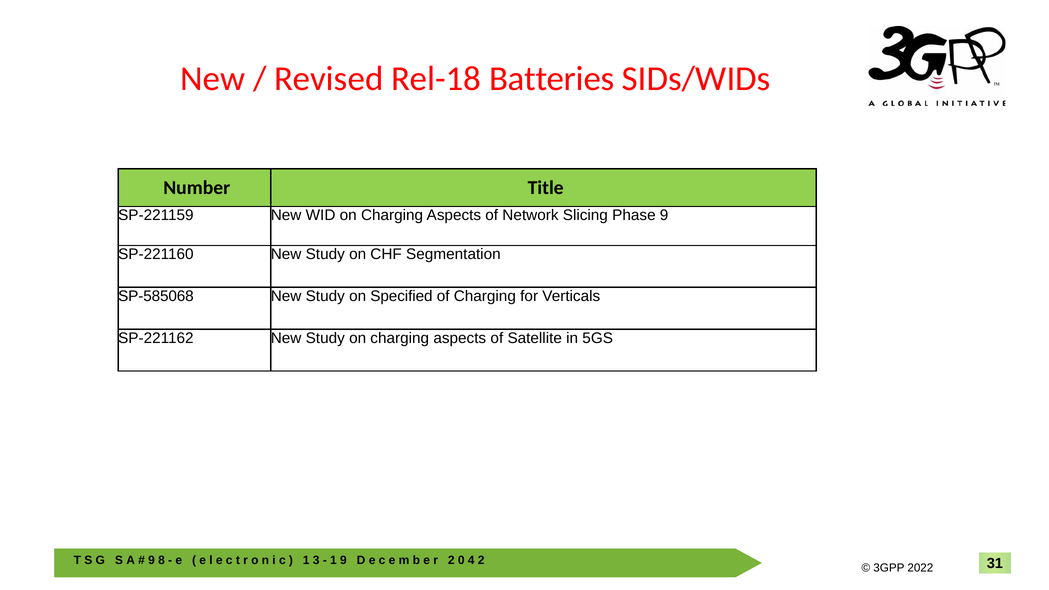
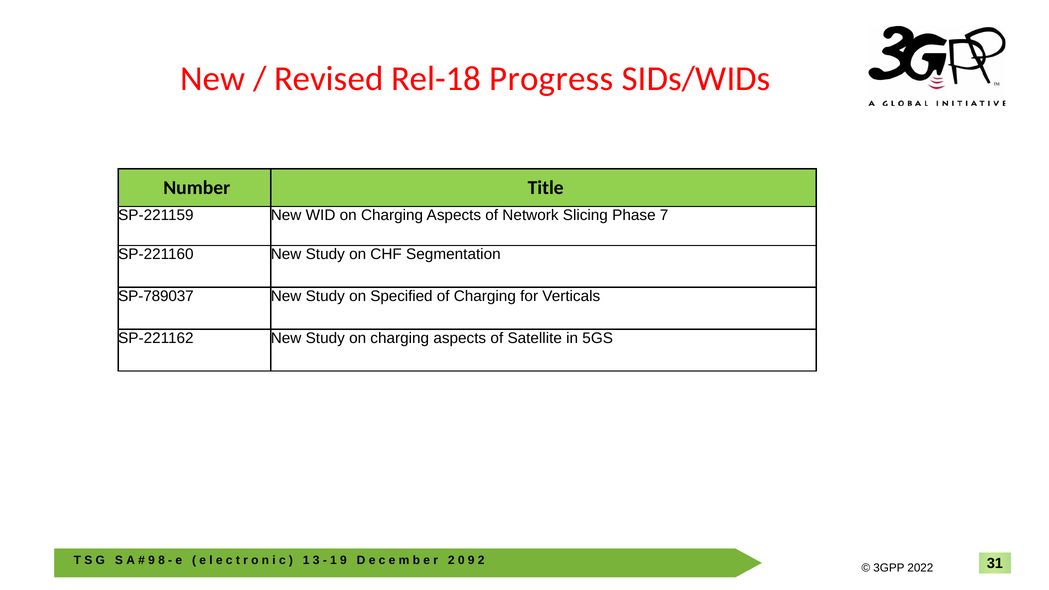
Batteries: Batteries -> Progress
Phase 9: 9 -> 7
SP-585068: SP-585068 -> SP-789037
4 at (471, 560): 4 -> 9
